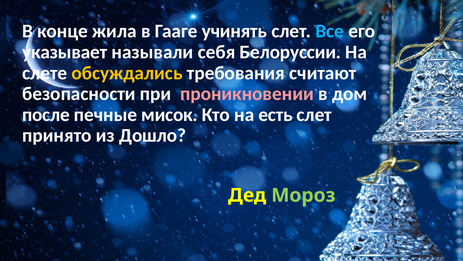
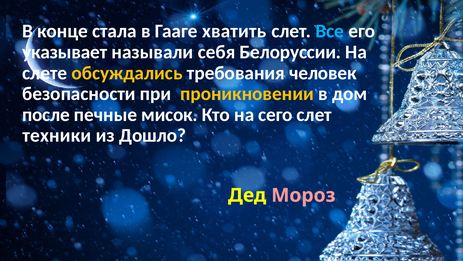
жила: жила -> стала
учинять: учинять -> хватить
считают: считают -> человек
проникновении colour: pink -> yellow
есть: есть -> сего
принято: принято -> техники
Мороз colour: light green -> pink
